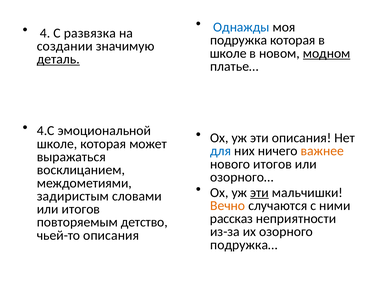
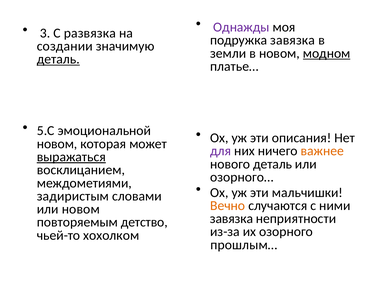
Однажды colour: blue -> purple
4: 4 -> 3
подружка которая: которая -> завязка
школе at (228, 53): школе -> земли
4.С: 4.С -> 5.С
школе at (57, 144): школе -> новом
для colour: blue -> purple
выражаться underline: none -> present
нового итогов: итогов -> деталь
эти at (260, 193) underline: present -> none
или итогов: итогов -> новом
рассказ at (231, 219): рассказ -> завязка
чьей-то описания: описания -> хохолком
подружка…: подружка… -> прошлым…
